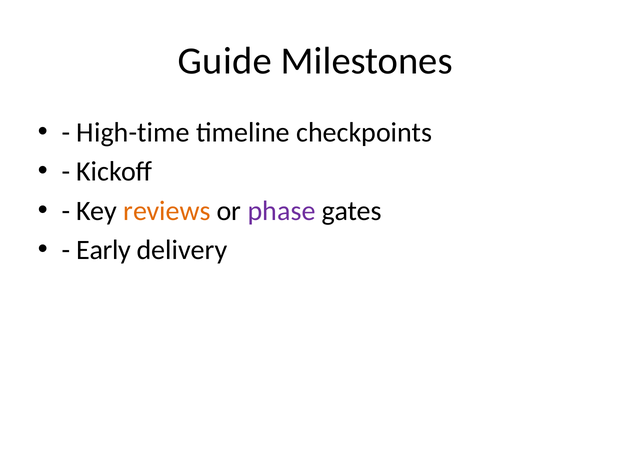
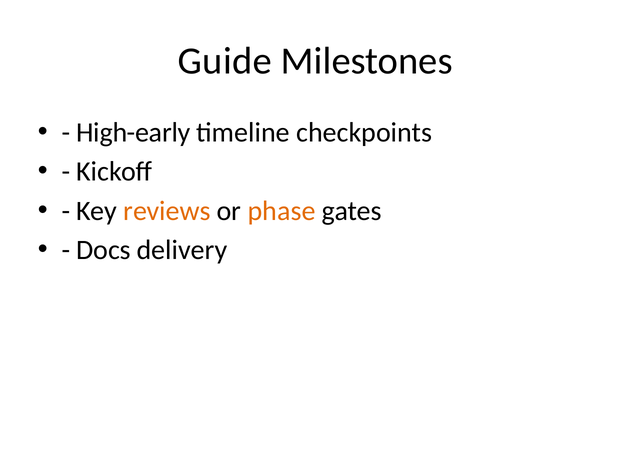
High-time: High-time -> High-early
phase colour: purple -> orange
Early: Early -> Docs
